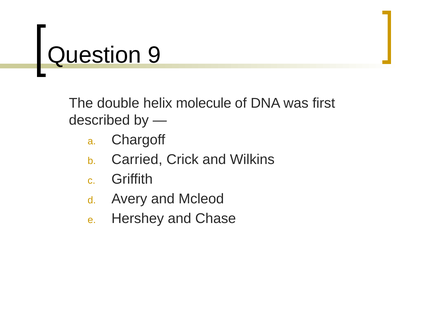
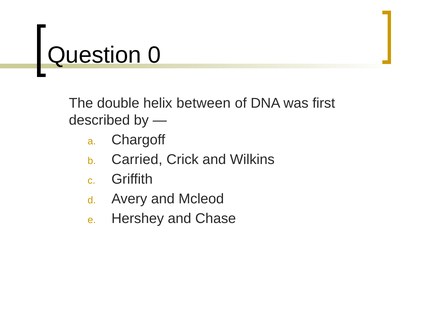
9: 9 -> 0
molecule: molecule -> between
